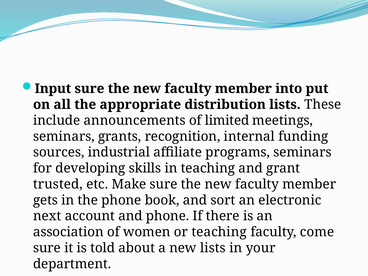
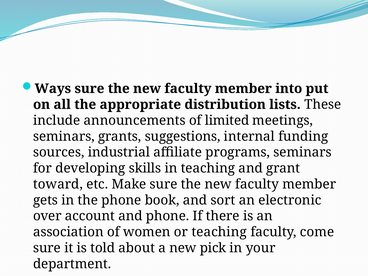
Input: Input -> Ways
recognition: recognition -> suggestions
trusted: trusted -> toward
next: next -> over
new lists: lists -> pick
